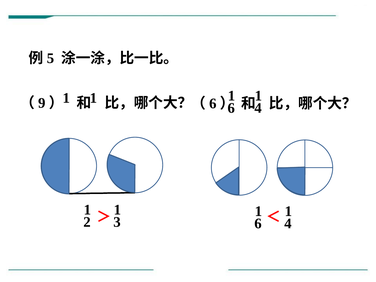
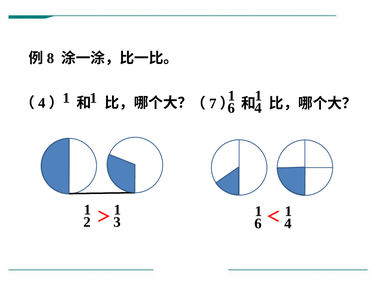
5: 5 -> 8
9 at (42, 103): 9 -> 4
6 at (213, 104): 6 -> 7
